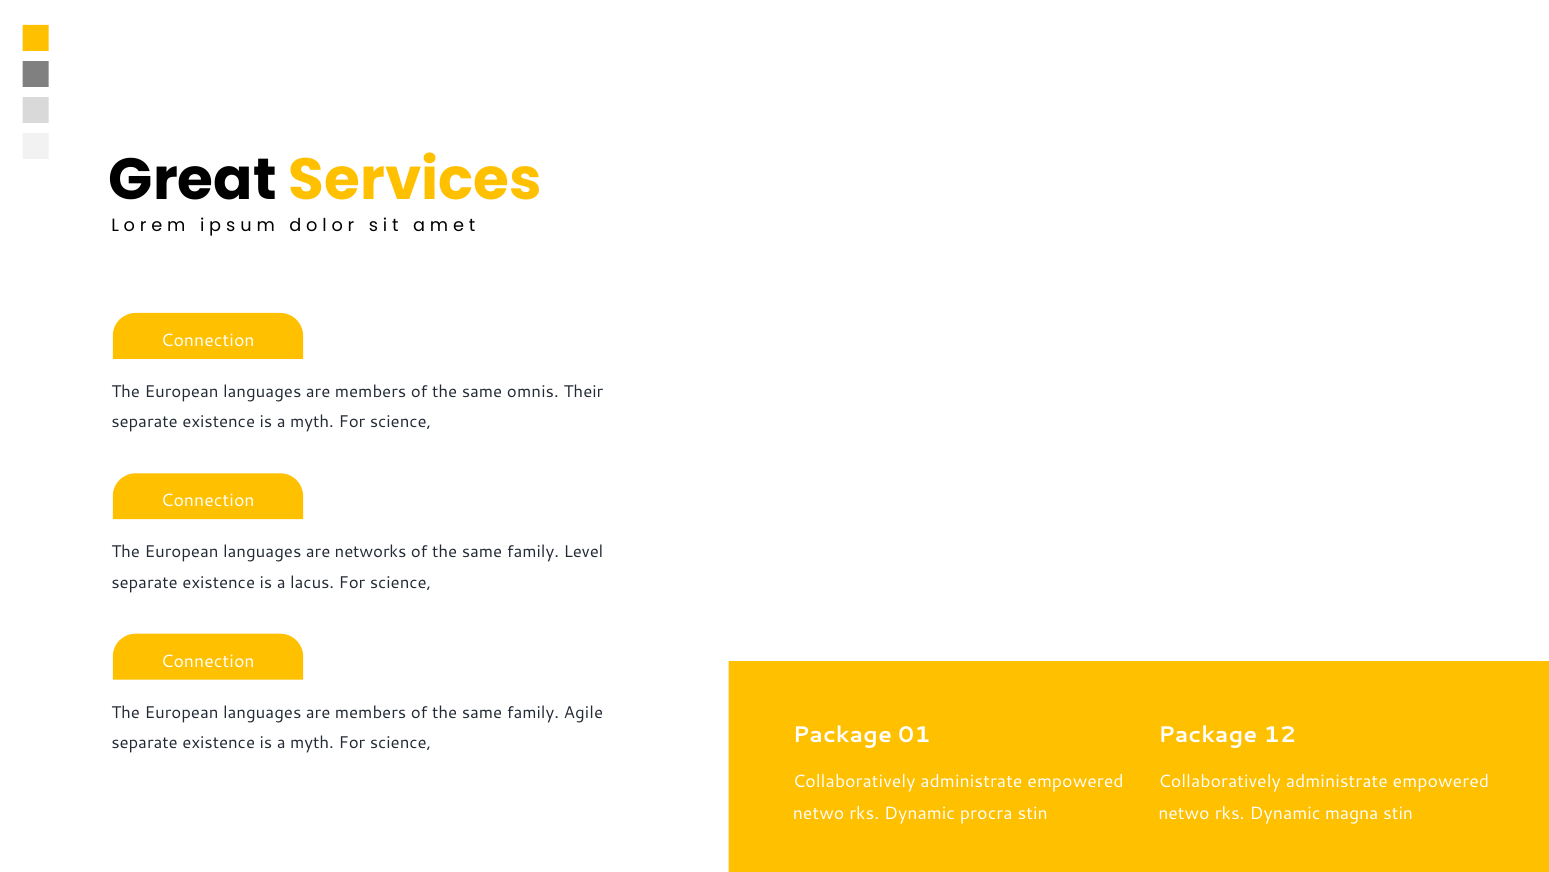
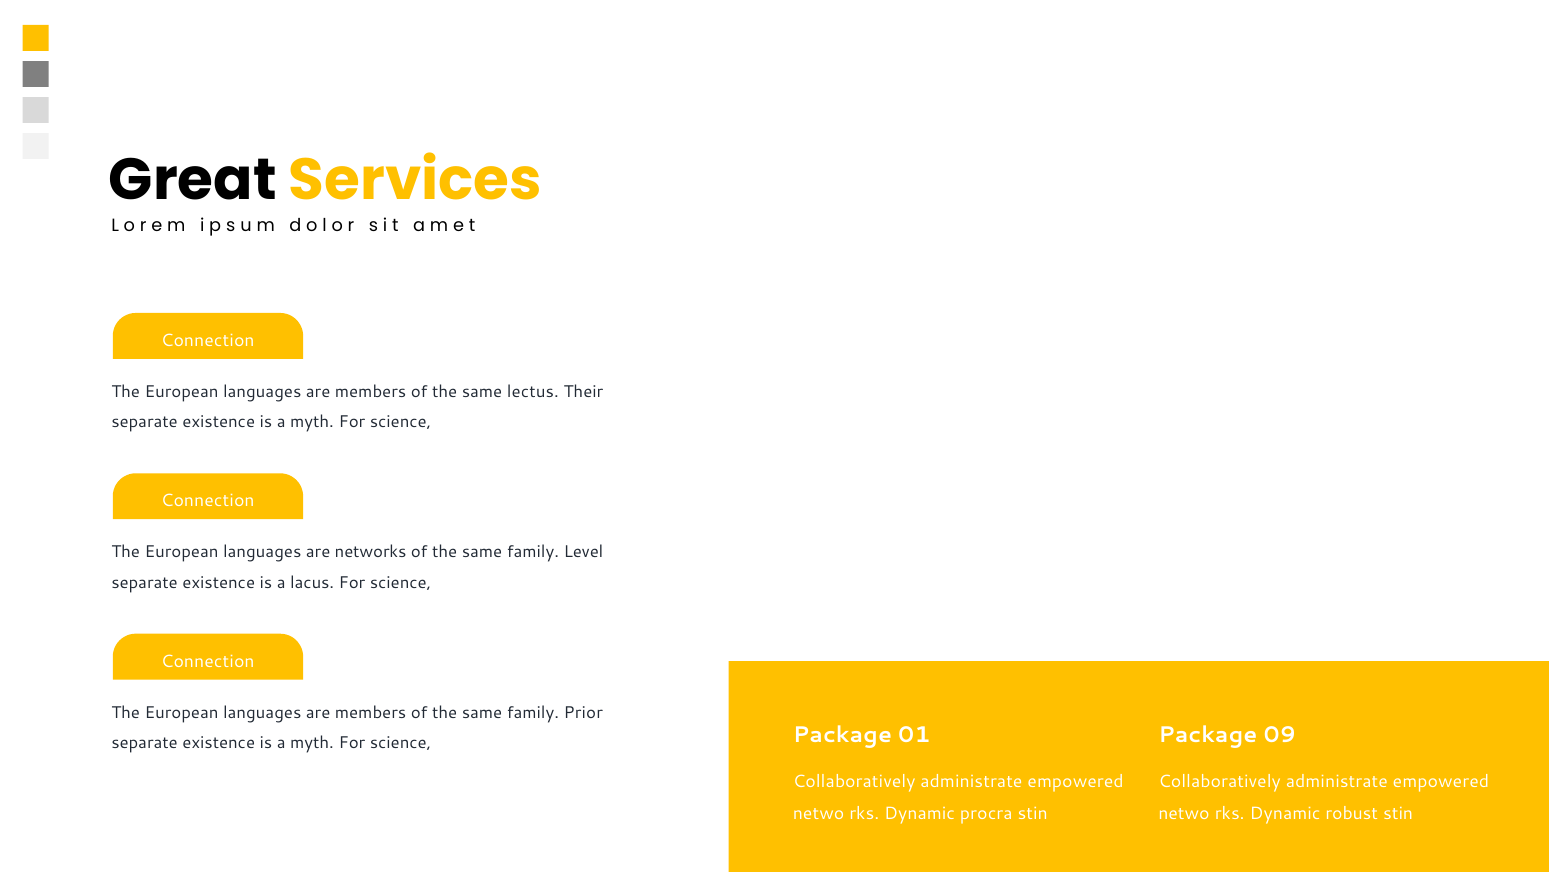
omnis: omnis -> lectus
Agile: Agile -> Prior
12: 12 -> 09
magna: magna -> robust
